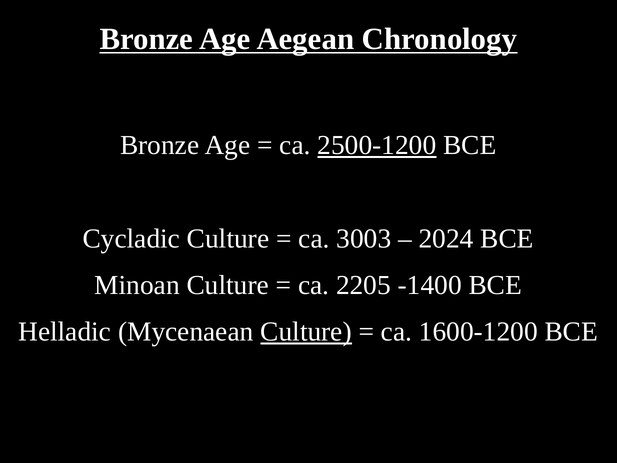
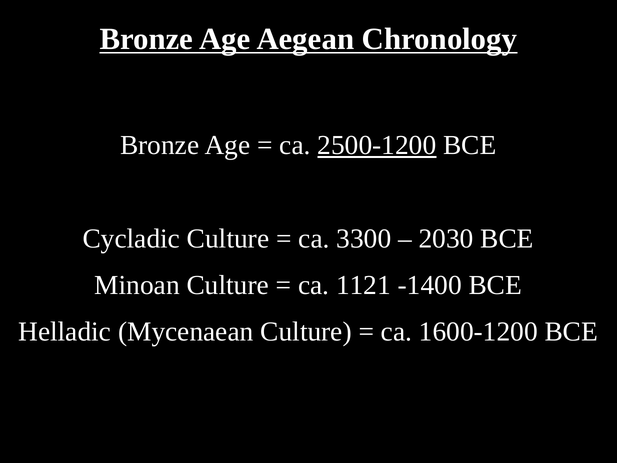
3003: 3003 -> 3300
2024: 2024 -> 2030
2205: 2205 -> 1121
Culture at (306, 332) underline: present -> none
